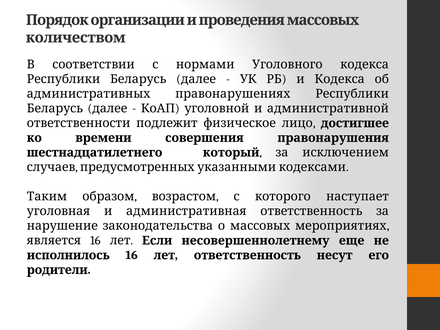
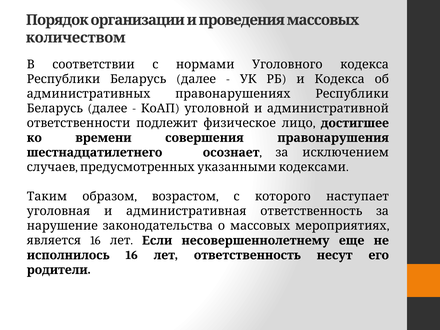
который: который -> осознает
